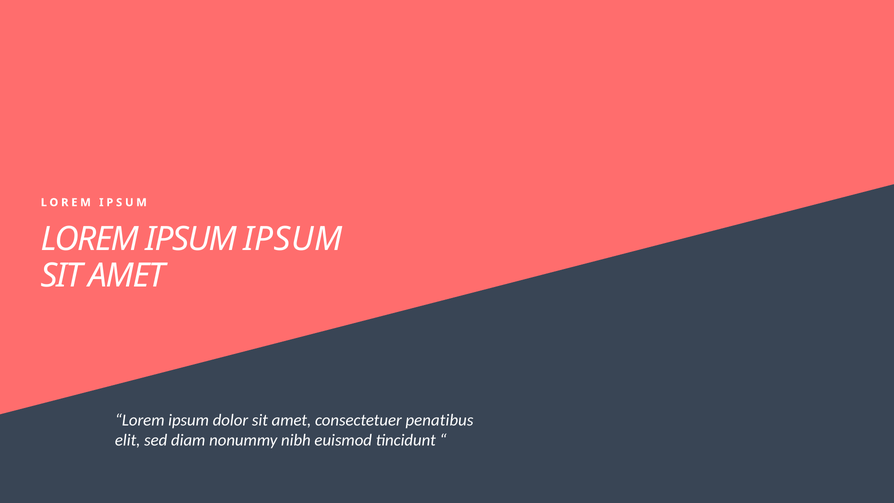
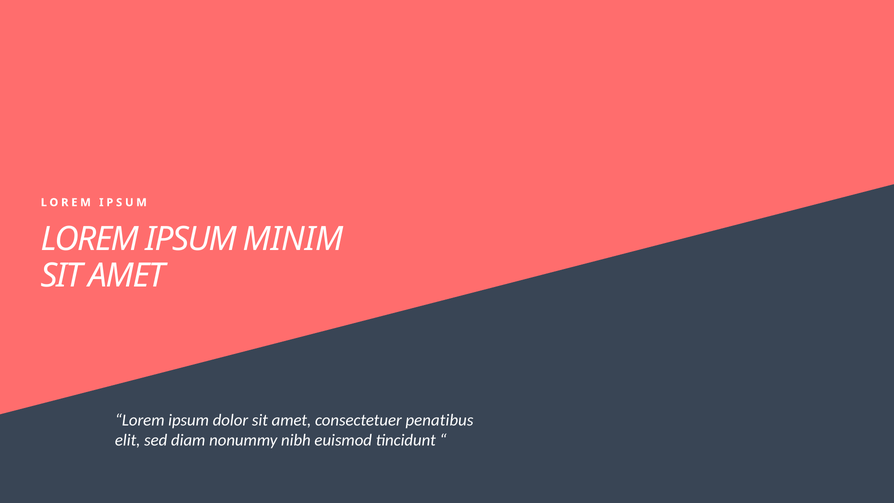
IPSUM IPSUM: IPSUM -> MINIM
